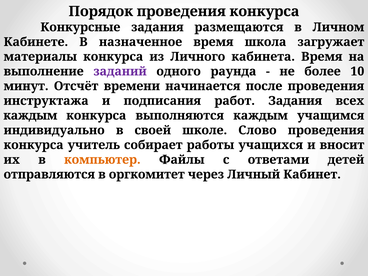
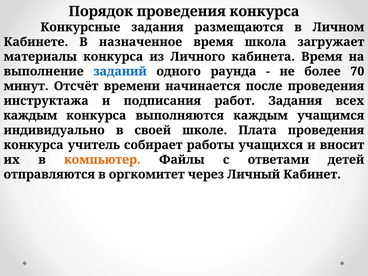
заданий colour: purple -> blue
10: 10 -> 70
Слово: Слово -> Плата
